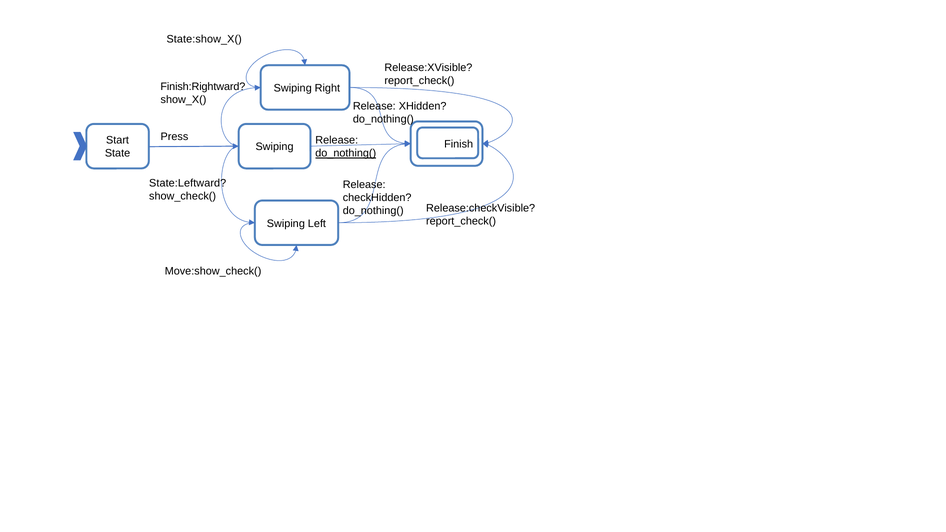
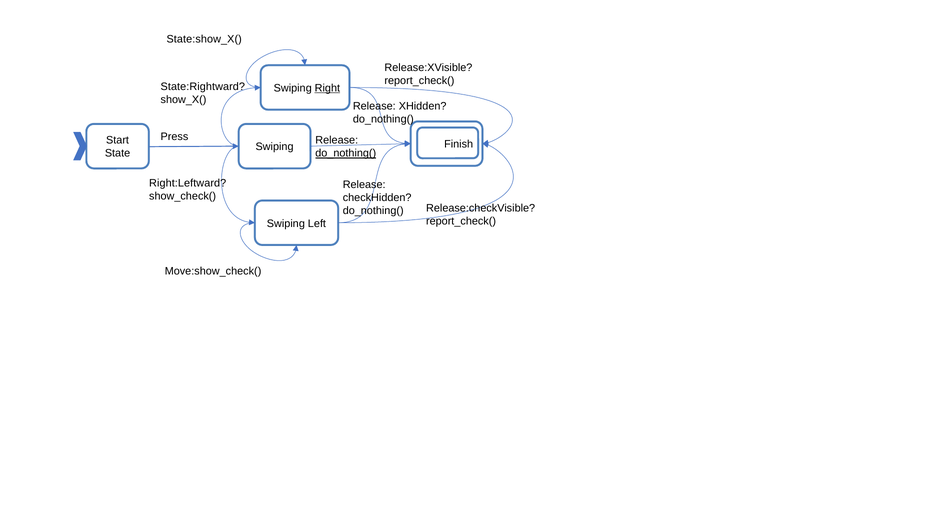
Finish:Rightward: Finish:Rightward -> State:Rightward
Right underline: none -> present
State:Leftward: State:Leftward -> Right:Leftward
